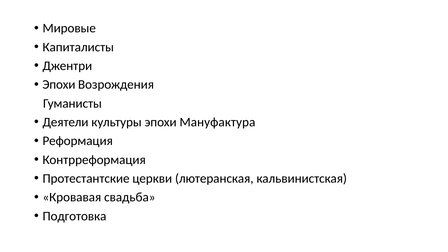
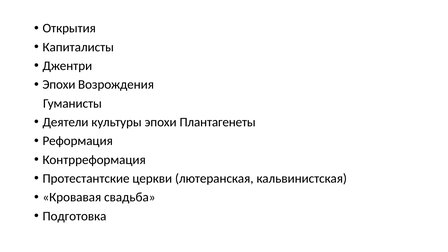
Мировые: Мировые -> Открытия
Мануфактура: Мануфактура -> Плантагенеты
